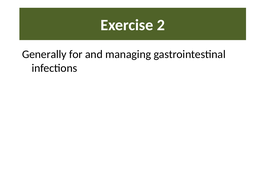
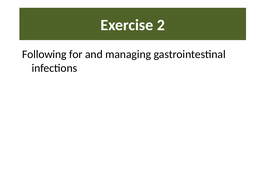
Generally: Generally -> Following
